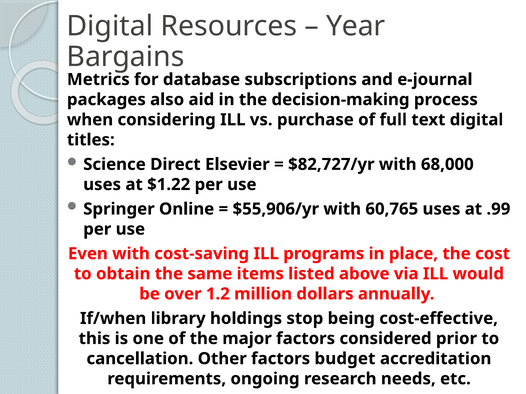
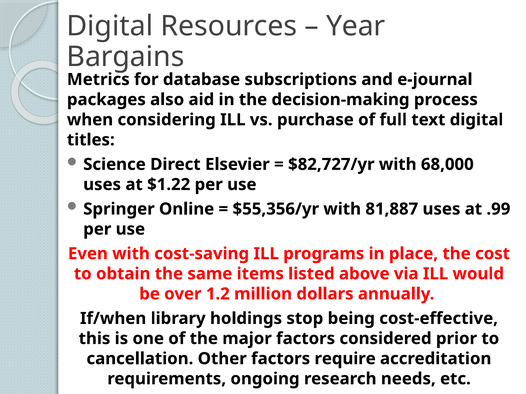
$55,906/yr: $55,906/yr -> $55,356/yr
60,765: 60,765 -> 81,887
budget: budget -> require
